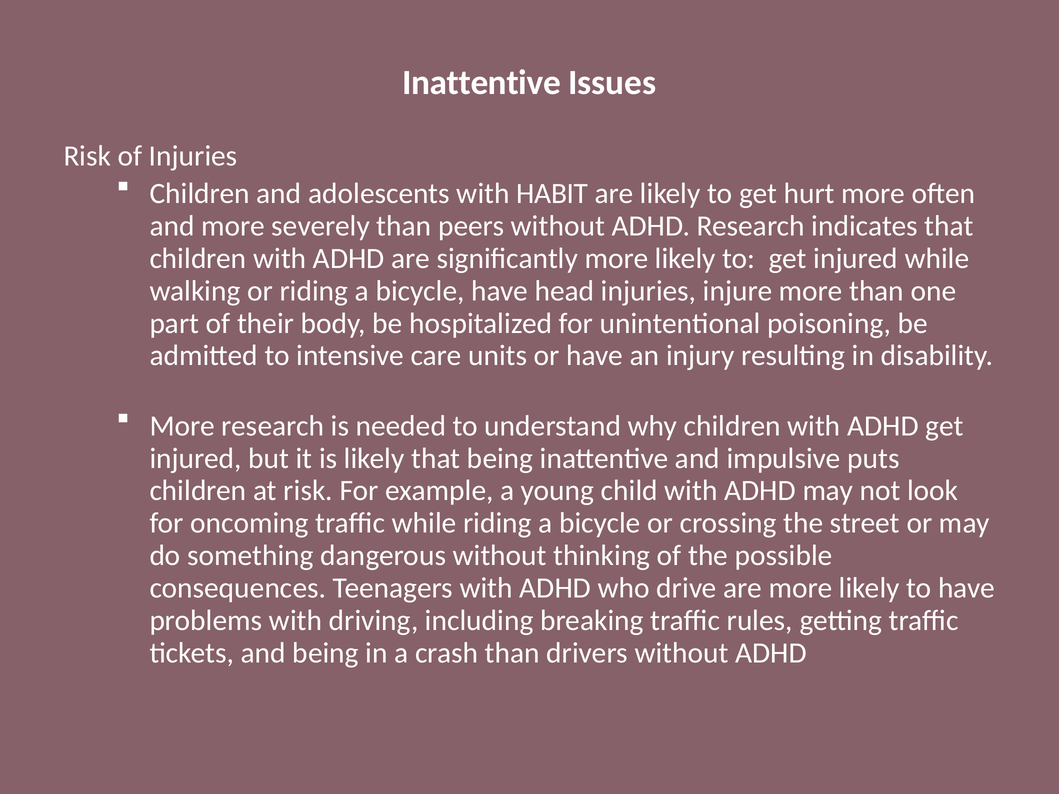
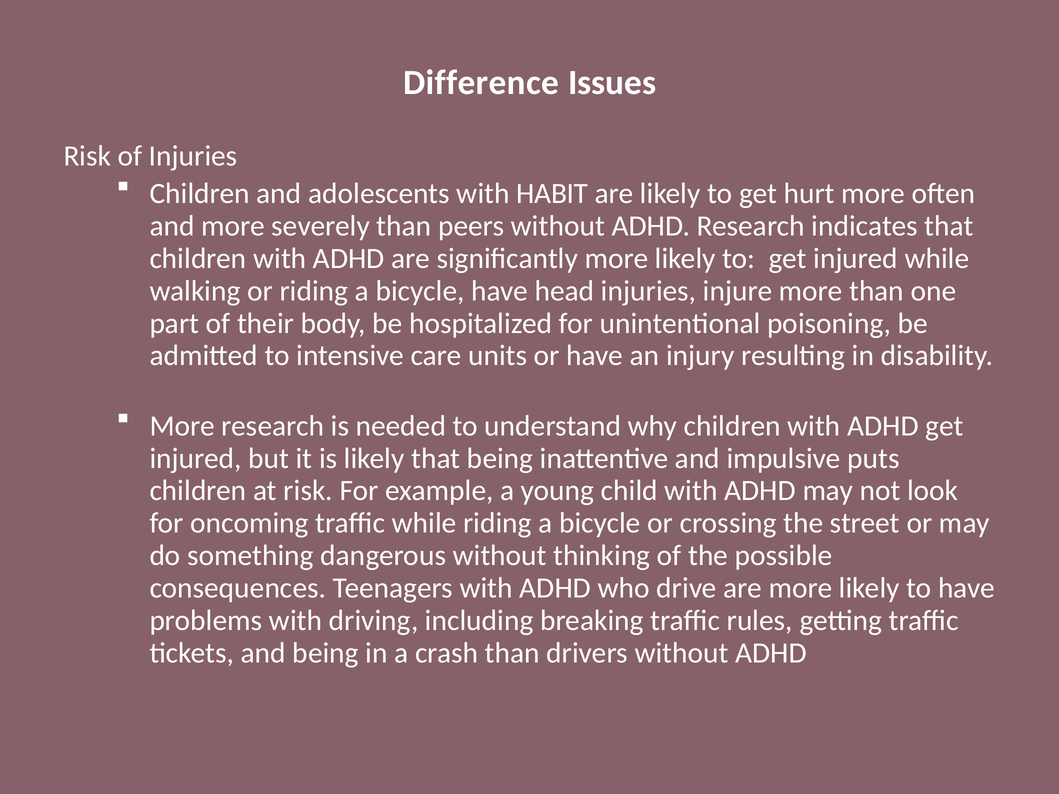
Inattentive at (481, 82): Inattentive -> Difference
